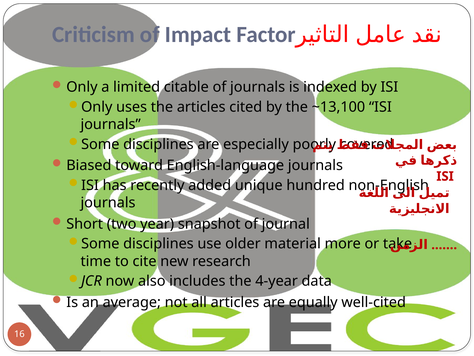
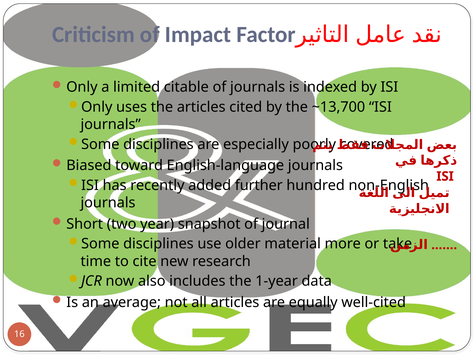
~13,100: ~13,100 -> ~13,700
unique: unique -> further
4-year: 4-year -> 1-year
